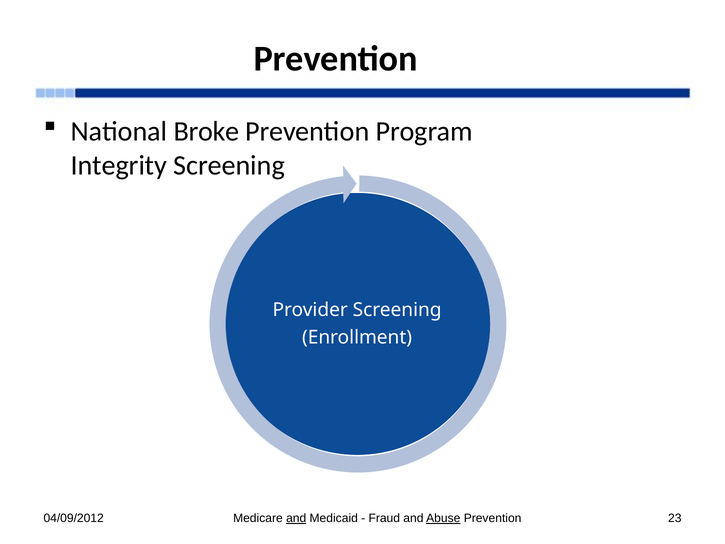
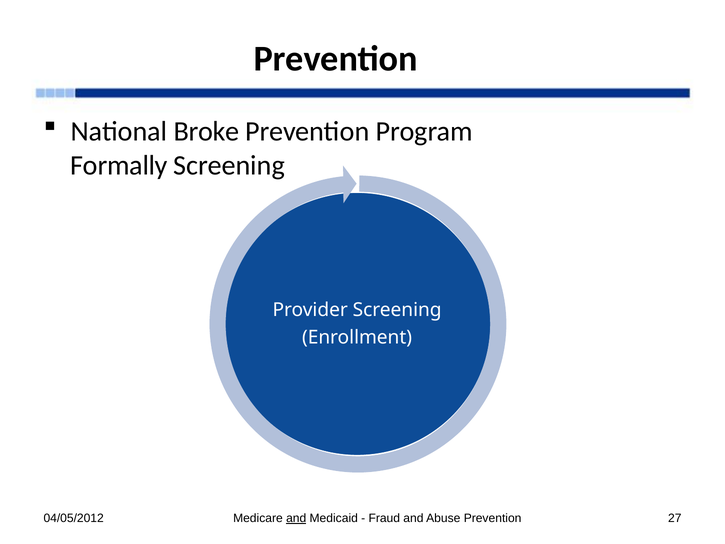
Integrity: Integrity -> Formally
04/09/2012: 04/09/2012 -> 04/05/2012
Abuse underline: present -> none
23: 23 -> 27
